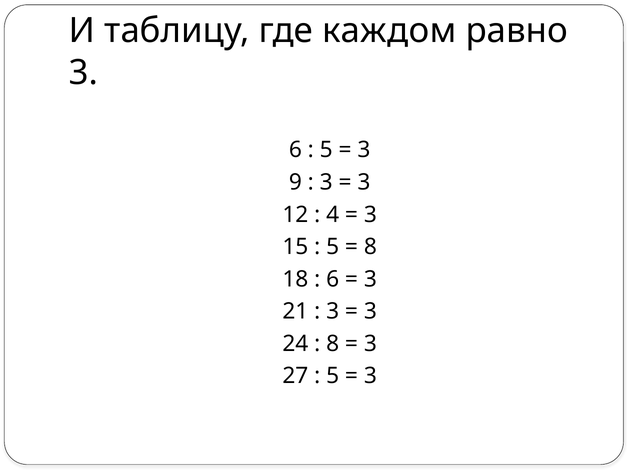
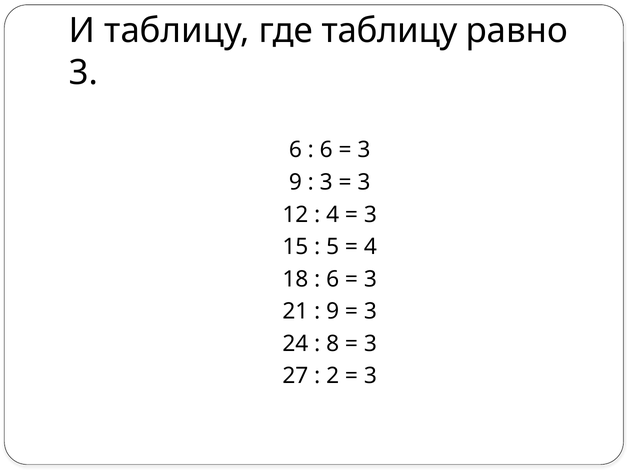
где каждом: каждом -> таблицу
5 at (326, 150): 5 -> 6
8 at (370, 247): 8 -> 4
3 at (333, 311): 3 -> 9
5 at (333, 376): 5 -> 2
